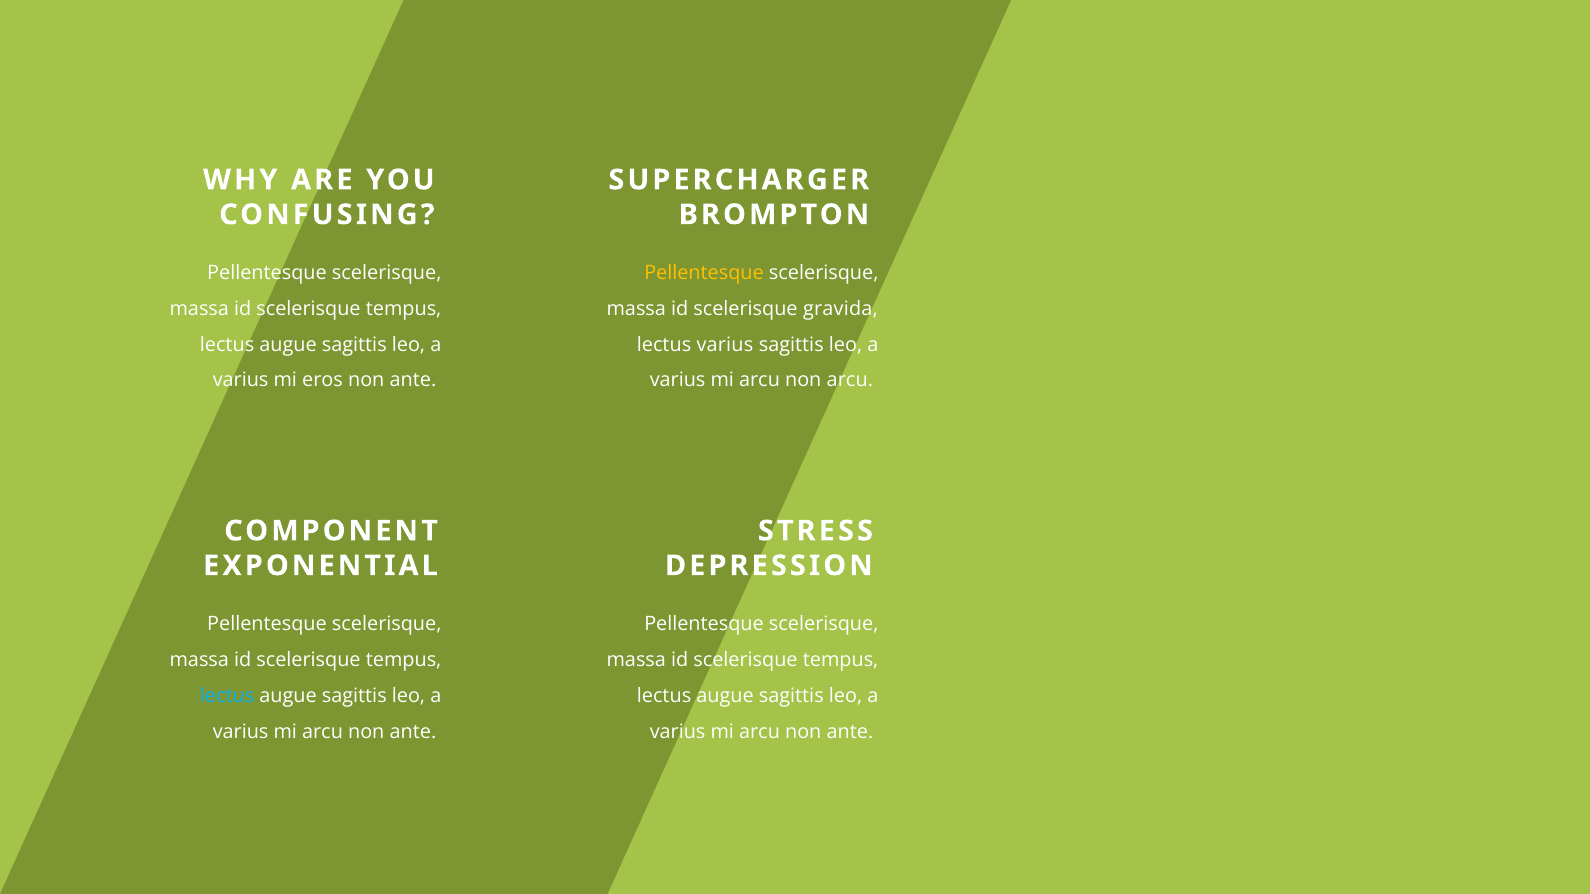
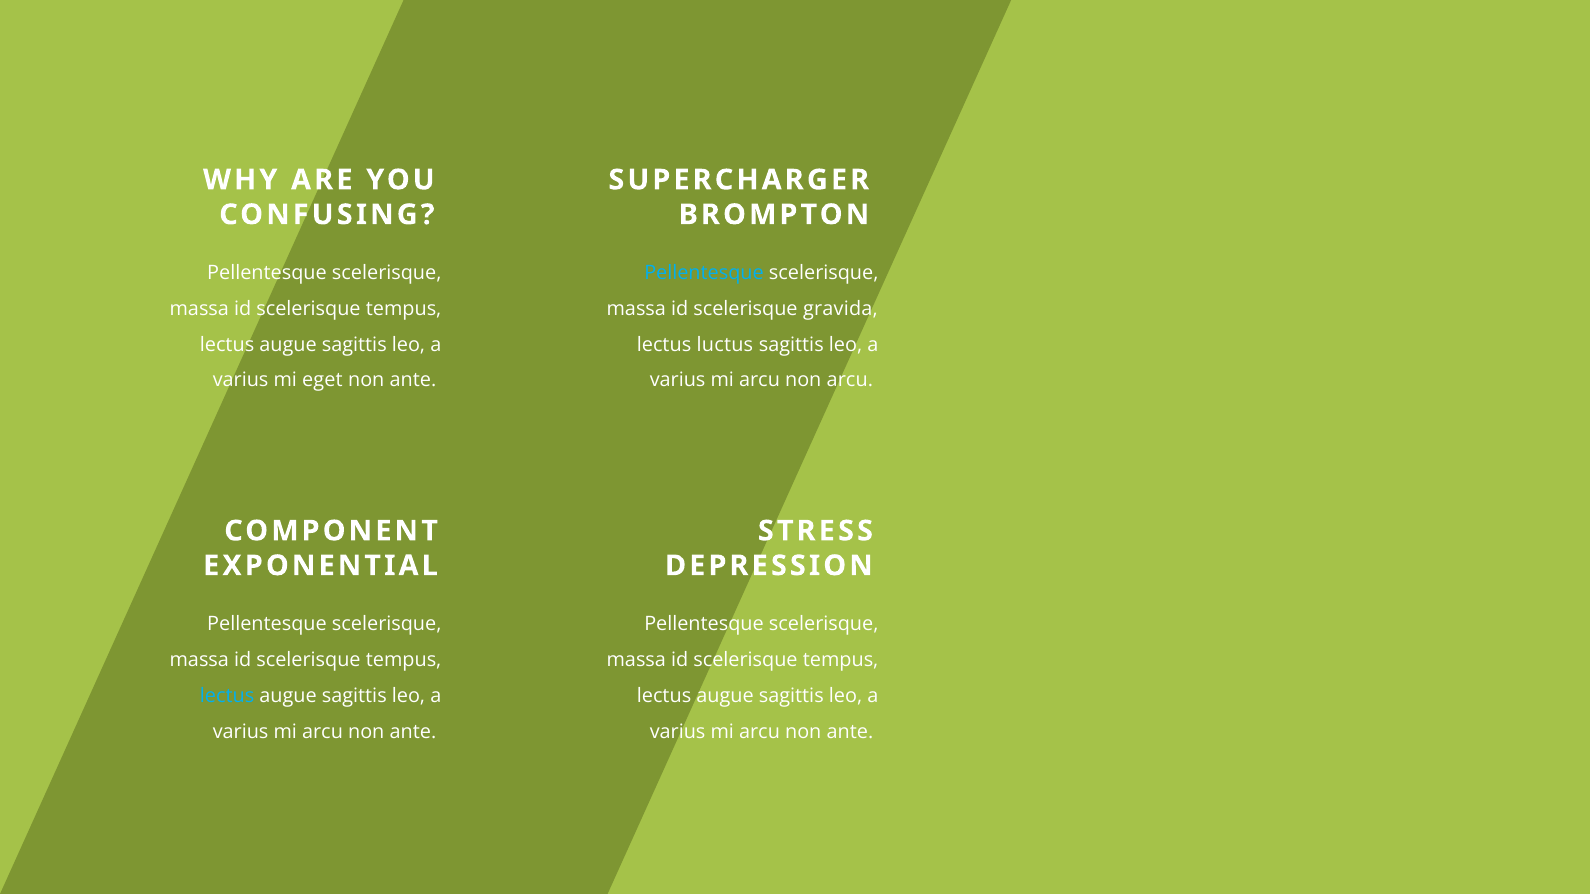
Pellentesque at (704, 273) colour: yellow -> light blue
lectus varius: varius -> luctus
eros: eros -> eget
